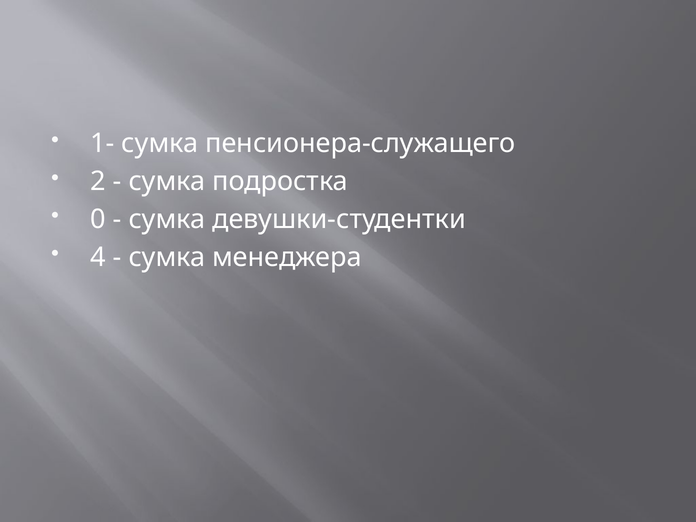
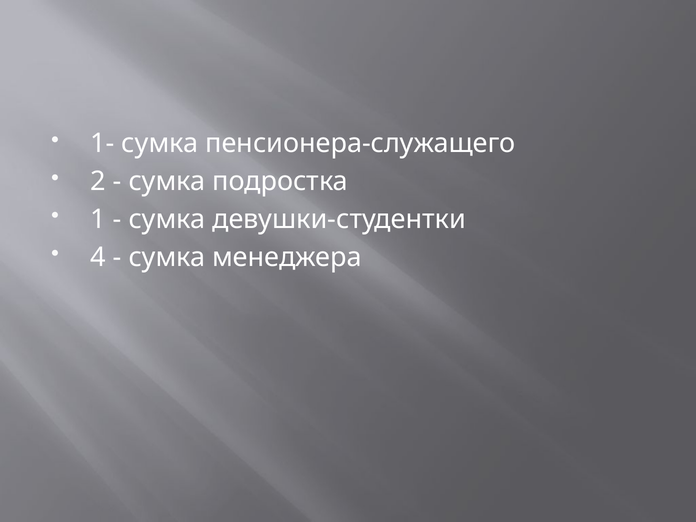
0: 0 -> 1
